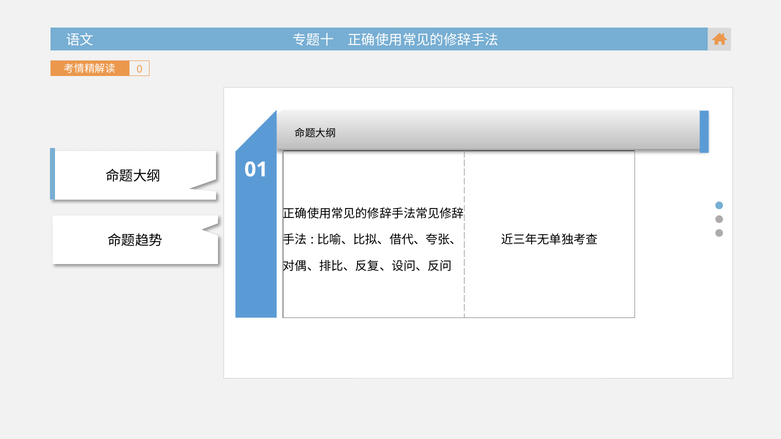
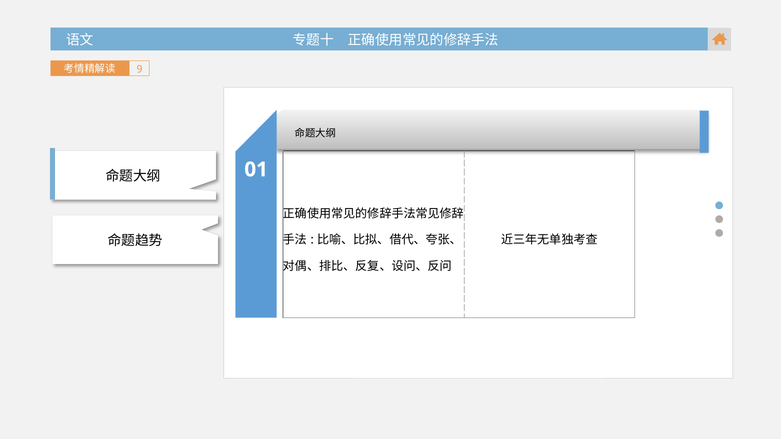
0: 0 -> 9
